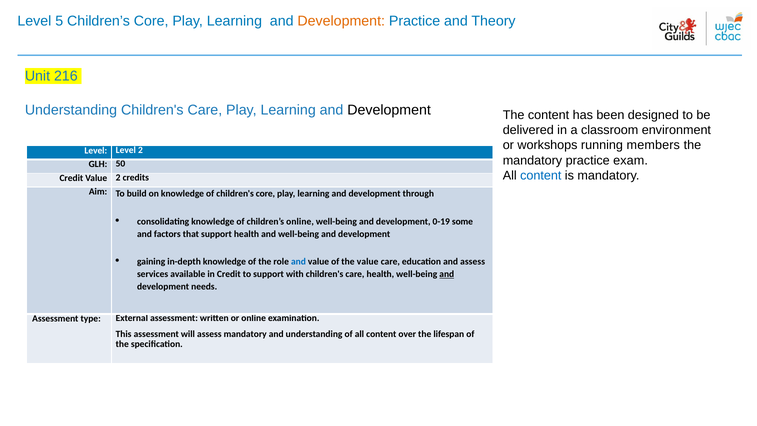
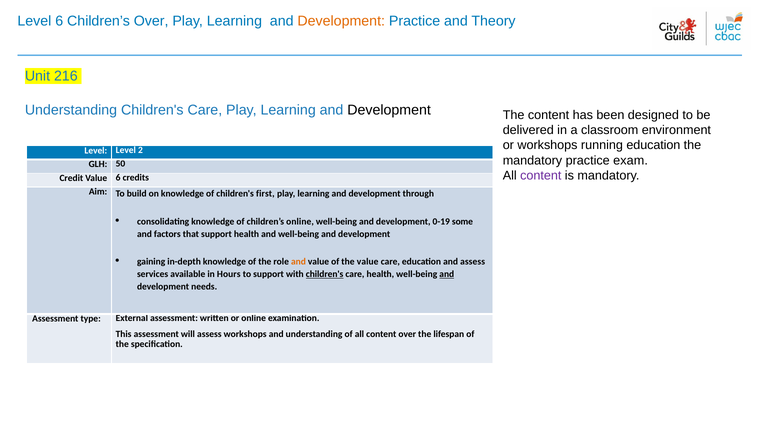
Level 5: 5 -> 6
Children’s Core: Core -> Over
running members: members -> education
content at (541, 175) colour: blue -> purple
Value 2: 2 -> 6
children's core: core -> first
and at (298, 262) colour: blue -> orange
in Credit: Credit -> Hours
children's at (325, 274) underline: none -> present
assess mandatory: mandatory -> workshops
